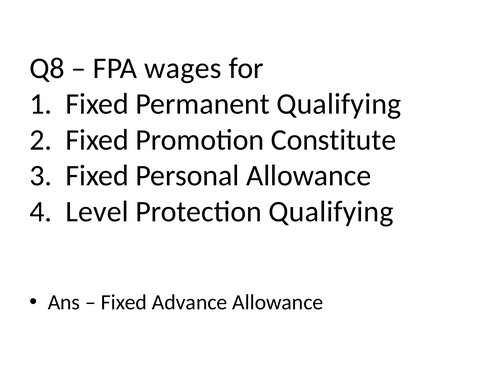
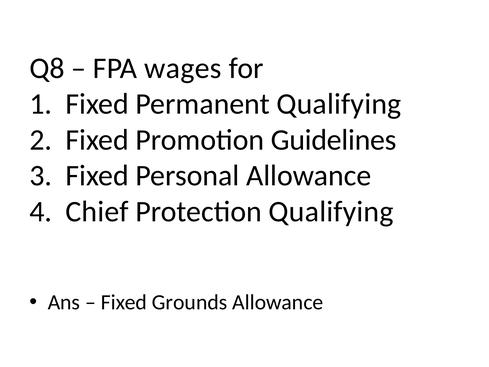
Constitute: Constitute -> Guidelines
Level: Level -> Chief
Advance: Advance -> Grounds
